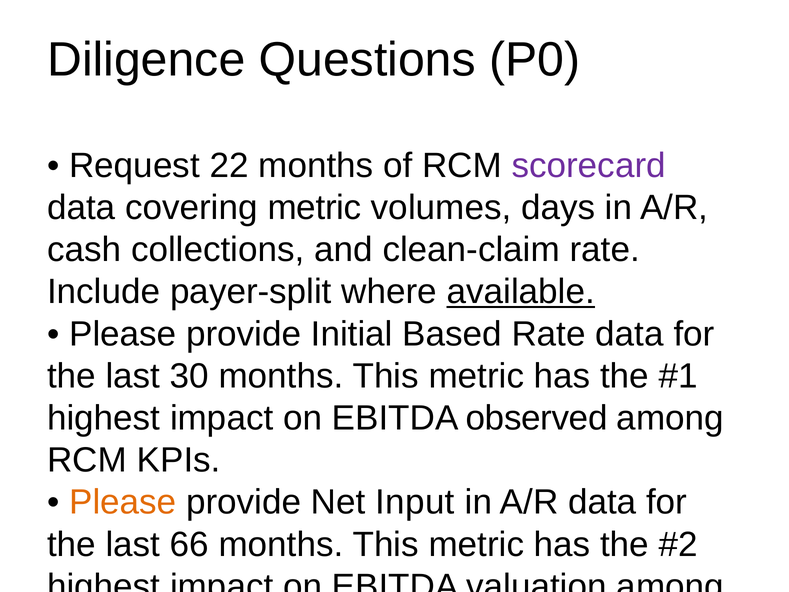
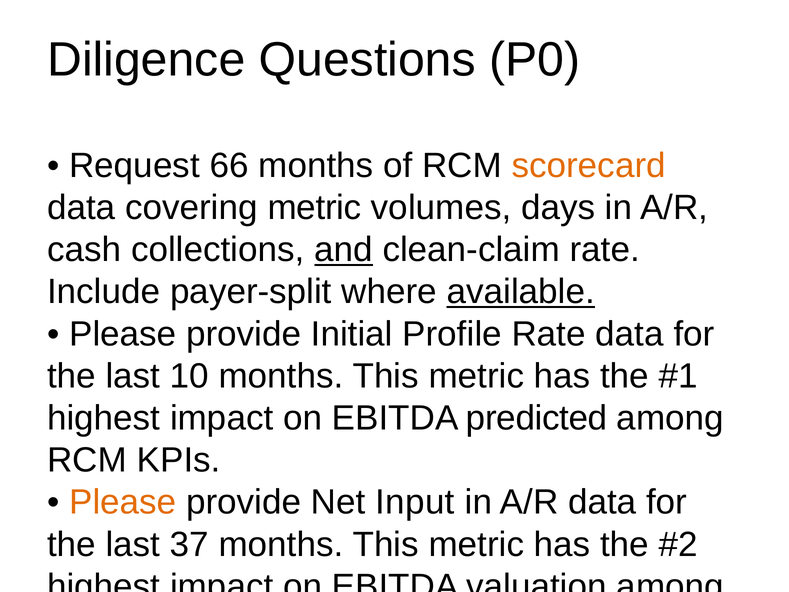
22: 22 -> 66
scorecard colour: purple -> orange
and underline: none -> present
Based: Based -> Profile
30: 30 -> 10
observed: observed -> predicted
66: 66 -> 37
